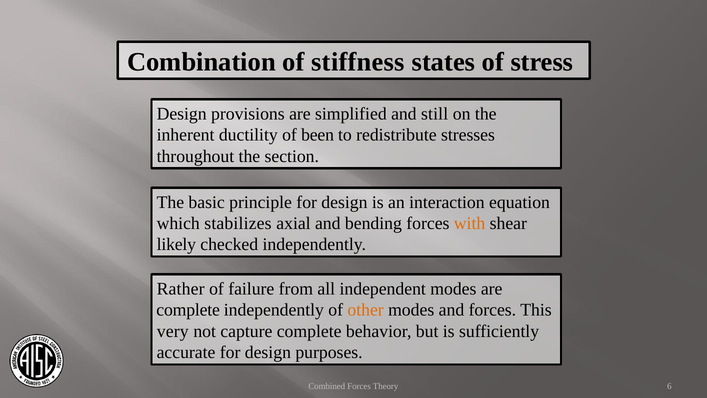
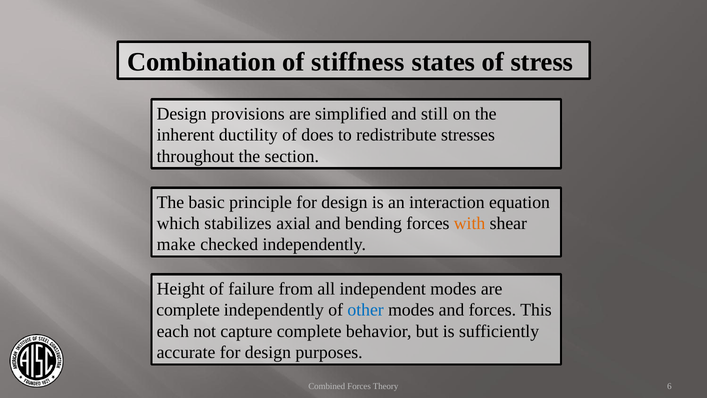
been: been -> does
likely: likely -> make
Rather: Rather -> Height
other colour: orange -> blue
very: very -> each
